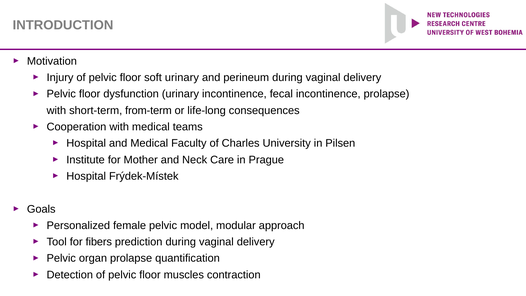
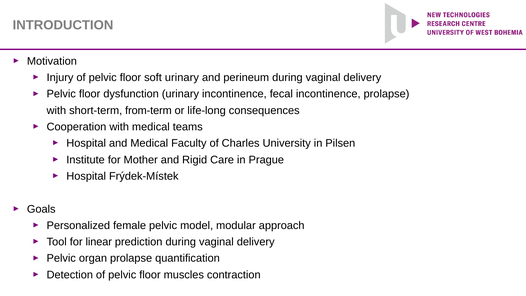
Neck: Neck -> Rigid
fibers: fibers -> linear
